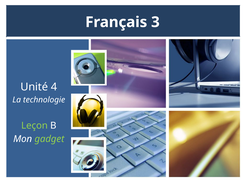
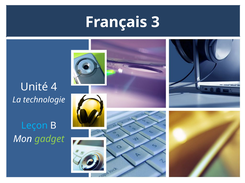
Leçon colour: light green -> light blue
